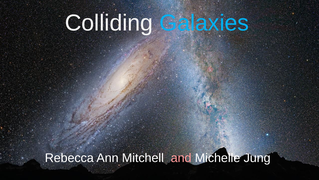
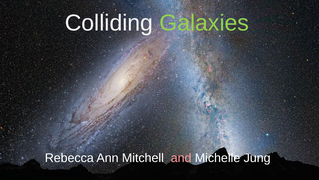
Galaxies colour: light blue -> light green
